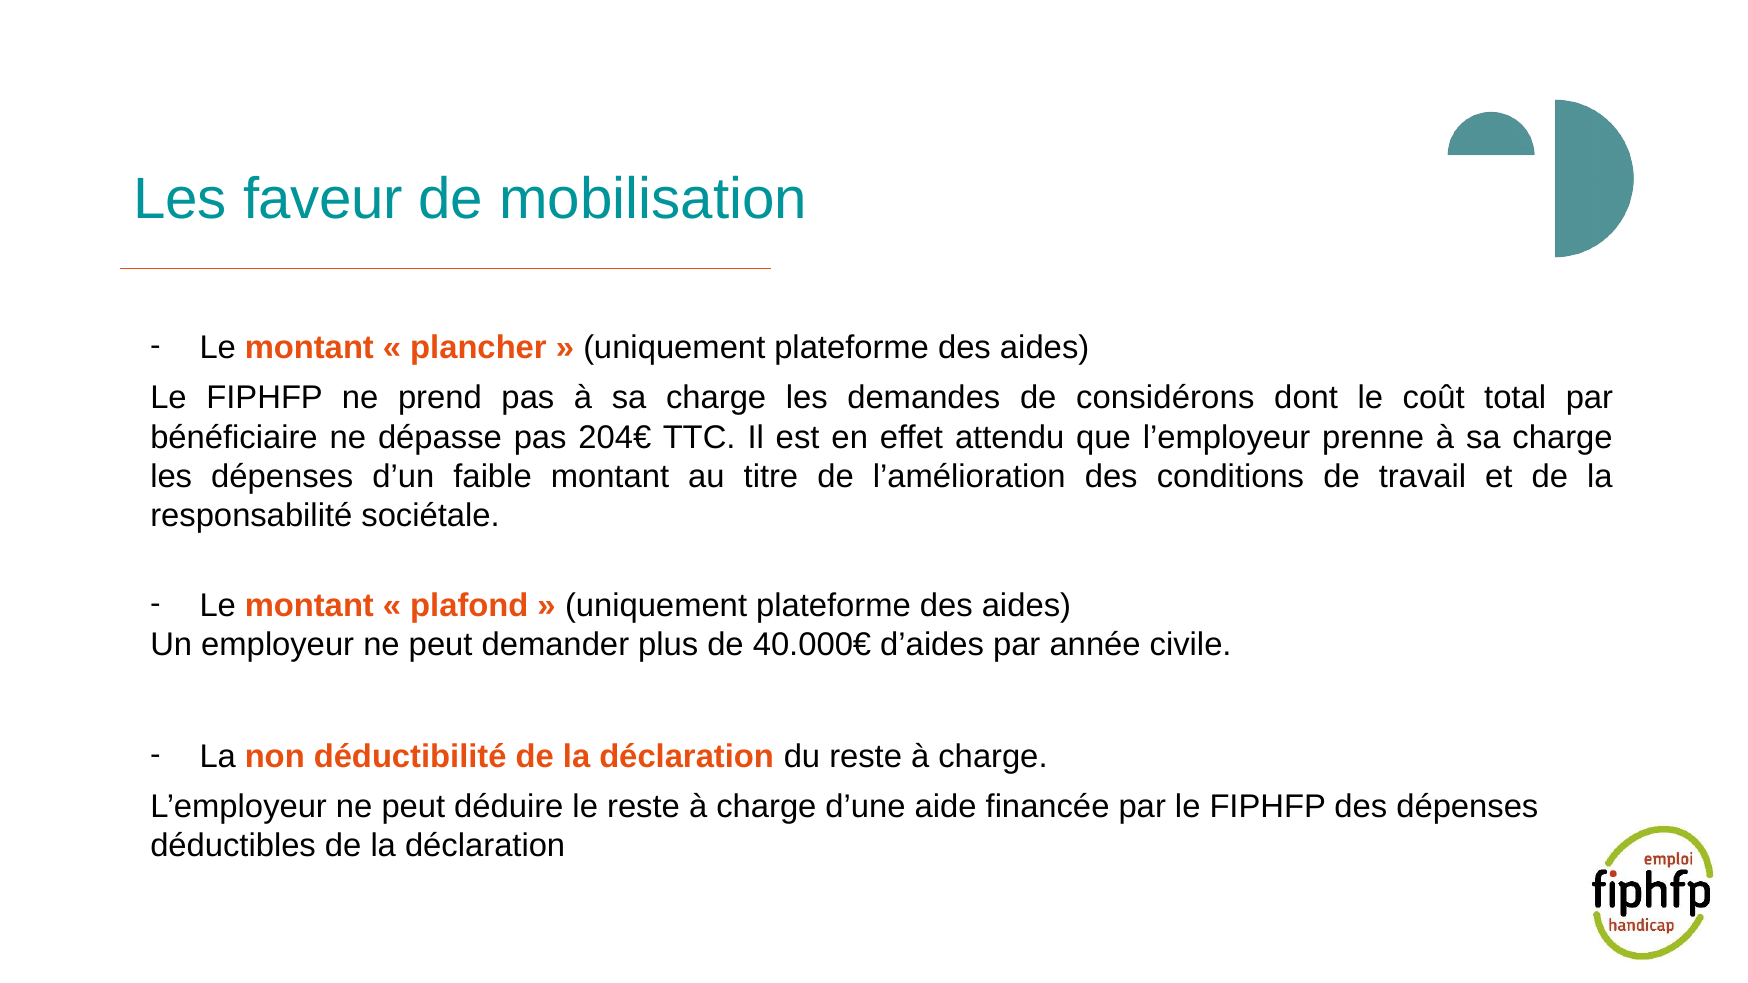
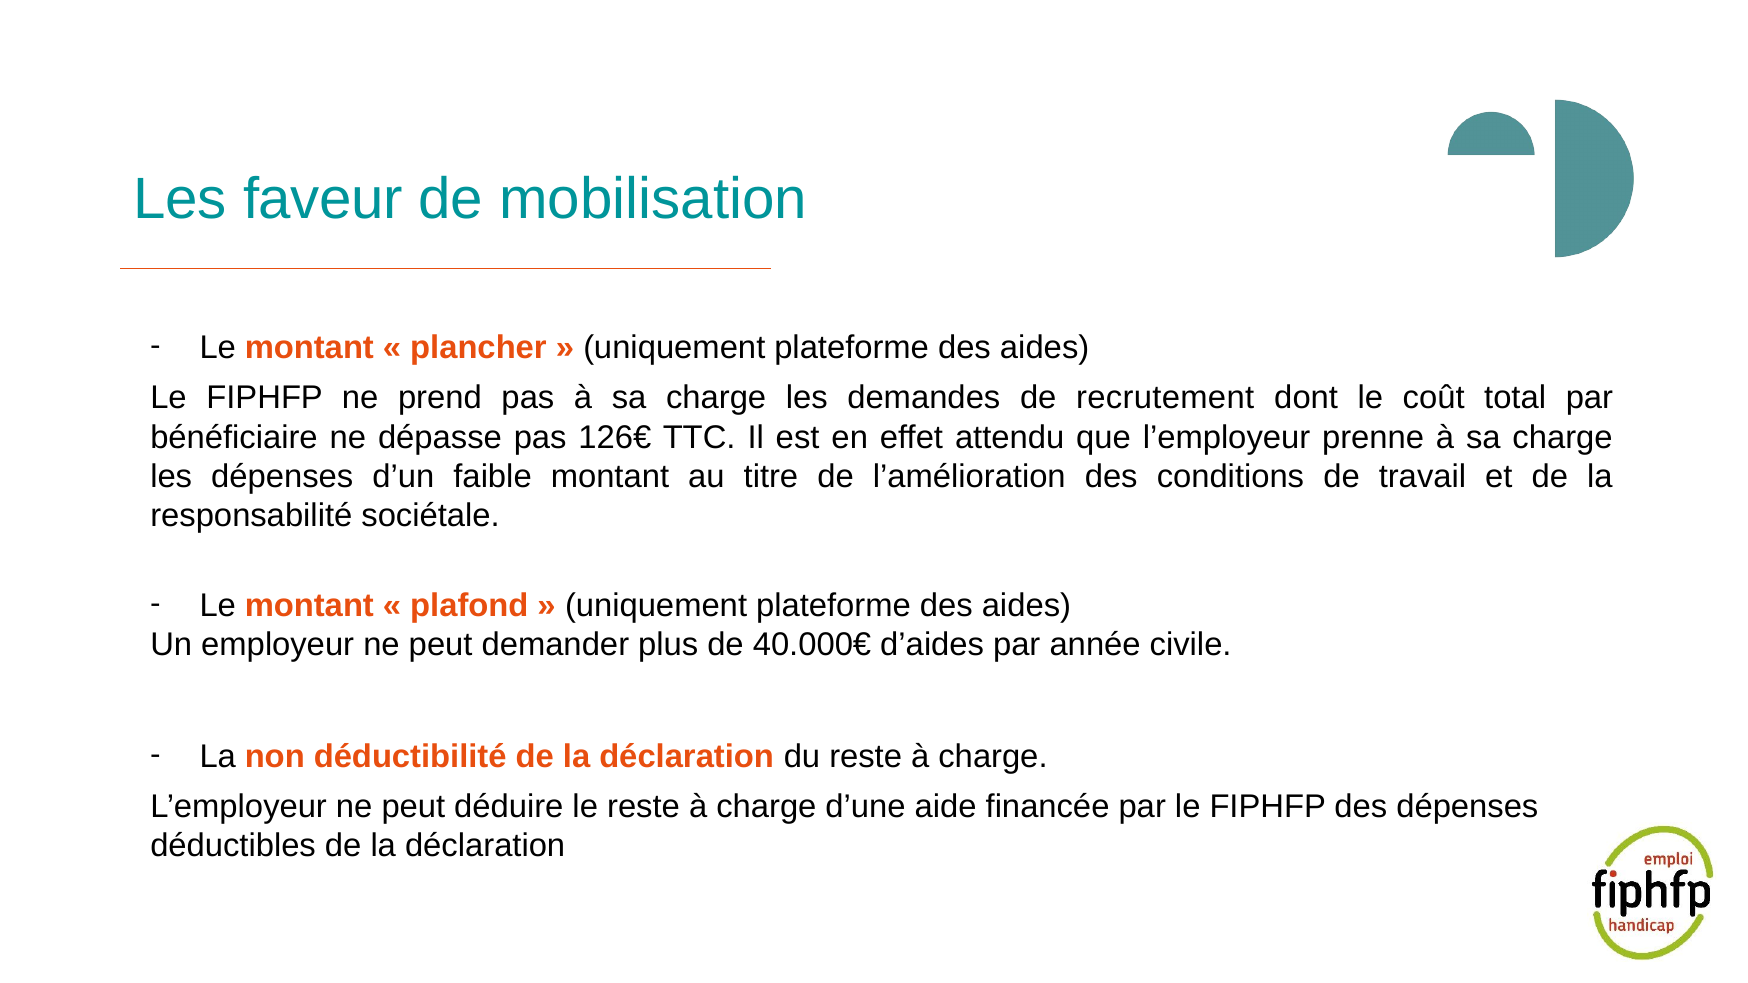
considérons: considérons -> recrutement
204€: 204€ -> 126€
